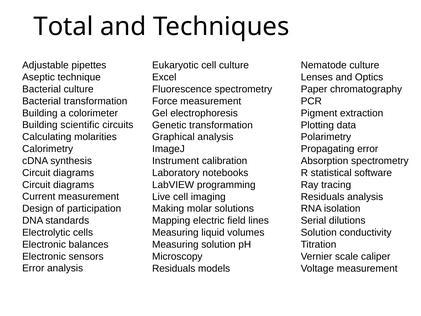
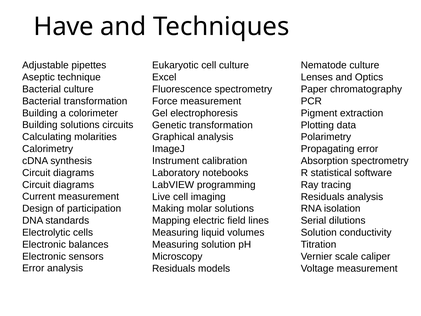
Total: Total -> Have
Building scientific: scientific -> solutions
